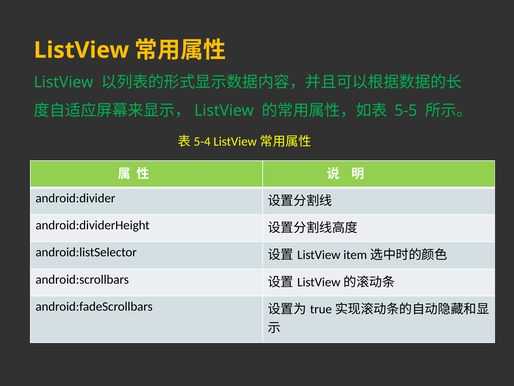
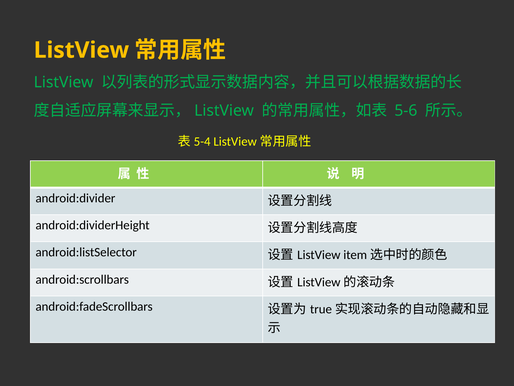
5-5: 5-5 -> 5-6
